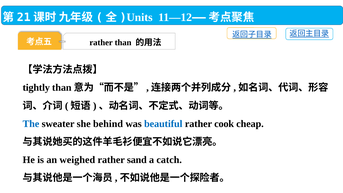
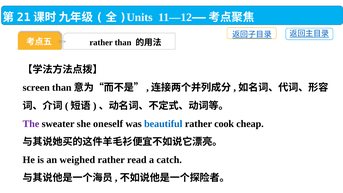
tightly: tightly -> screen
The colour: blue -> purple
behind: behind -> oneself
sand: sand -> read
